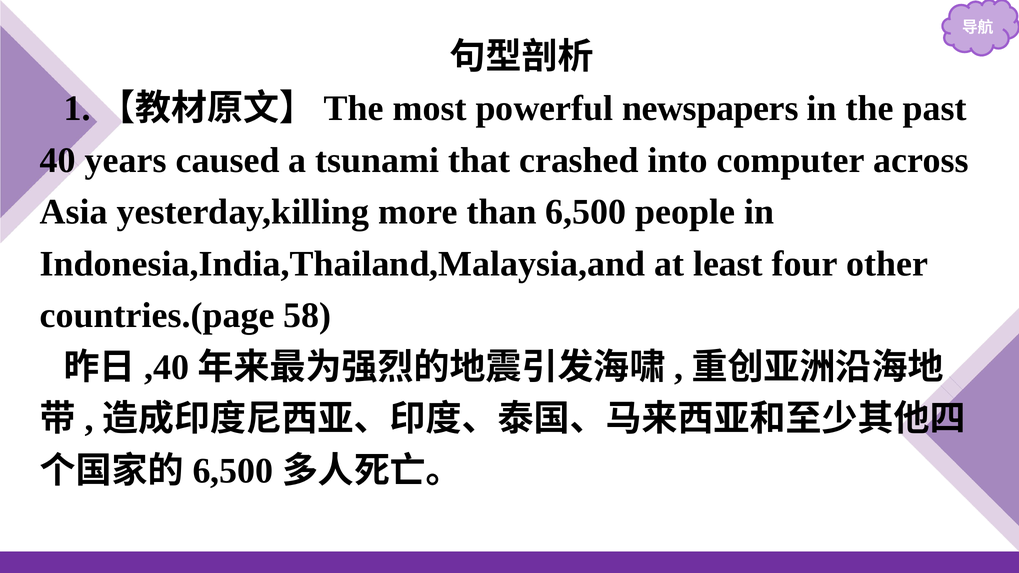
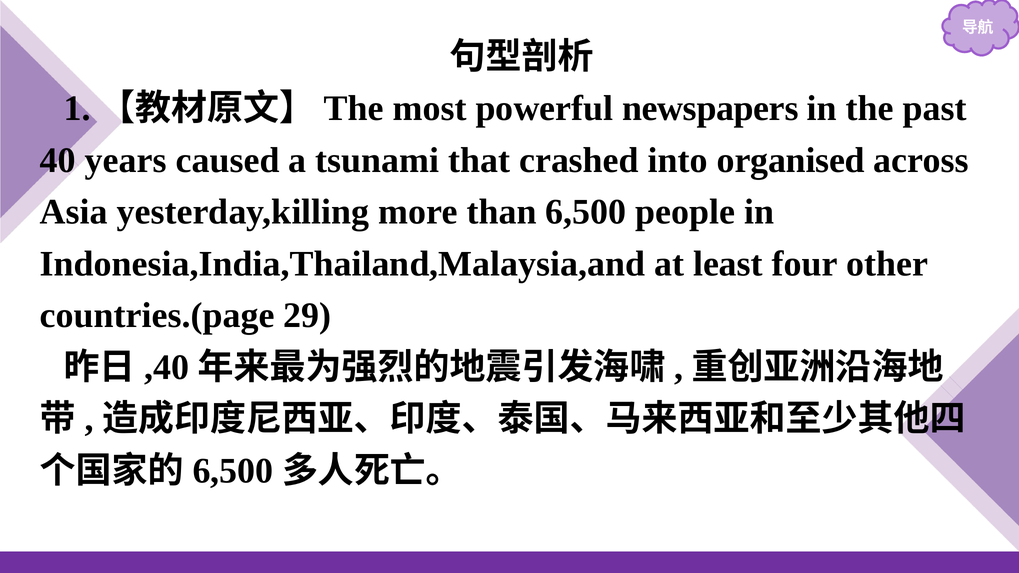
computer: computer -> organised
58: 58 -> 29
